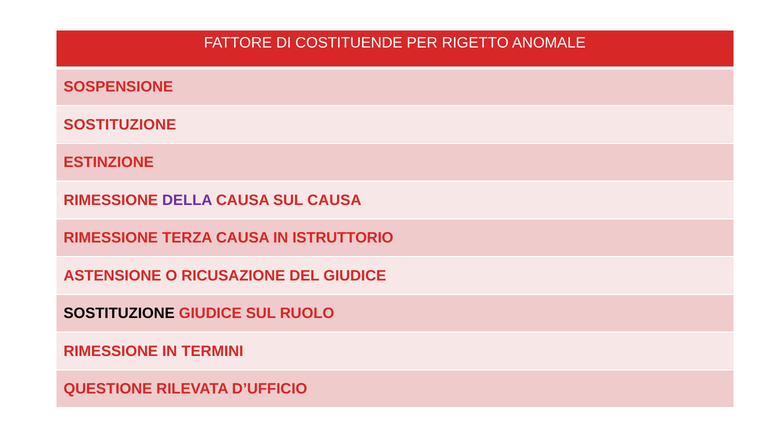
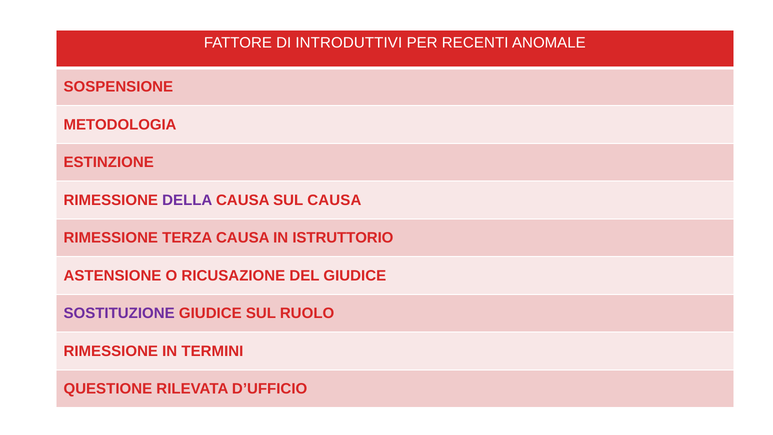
COSTITUENDE: COSTITUENDE -> INTRODUTTIVI
RIGETTO: RIGETTO -> RECENTI
SOSTITUZIONE at (120, 125): SOSTITUZIONE -> METODOLOGIA
SOSTITUZIONE at (119, 313) colour: black -> purple
